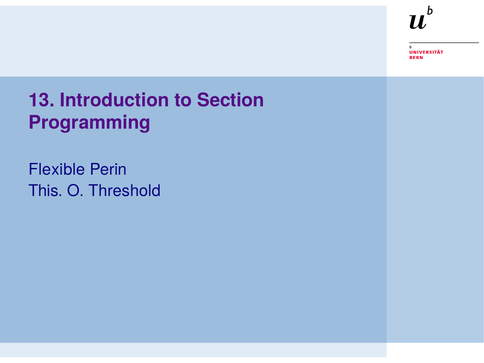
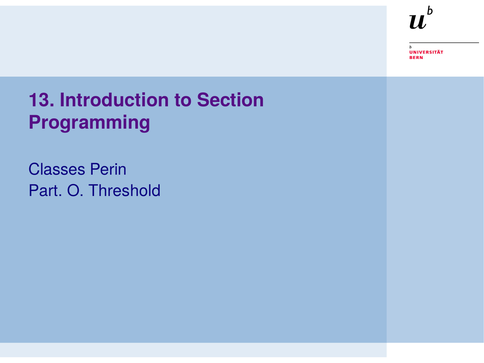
Flexible: Flexible -> Classes
This: This -> Part
